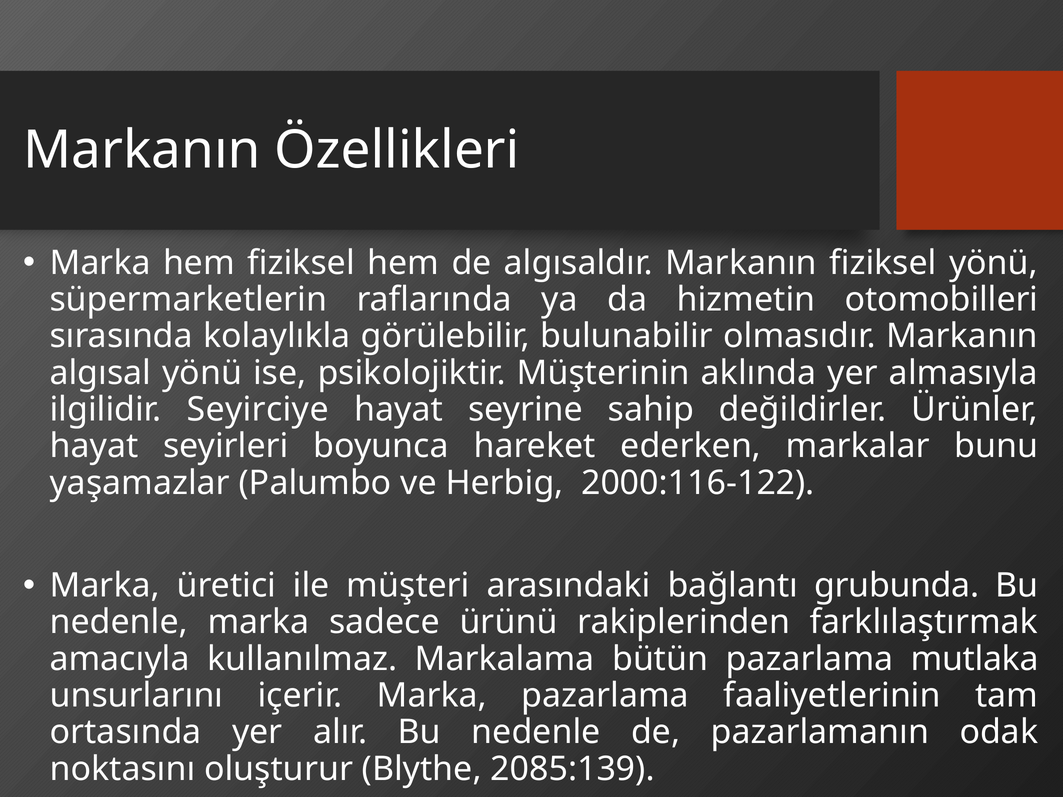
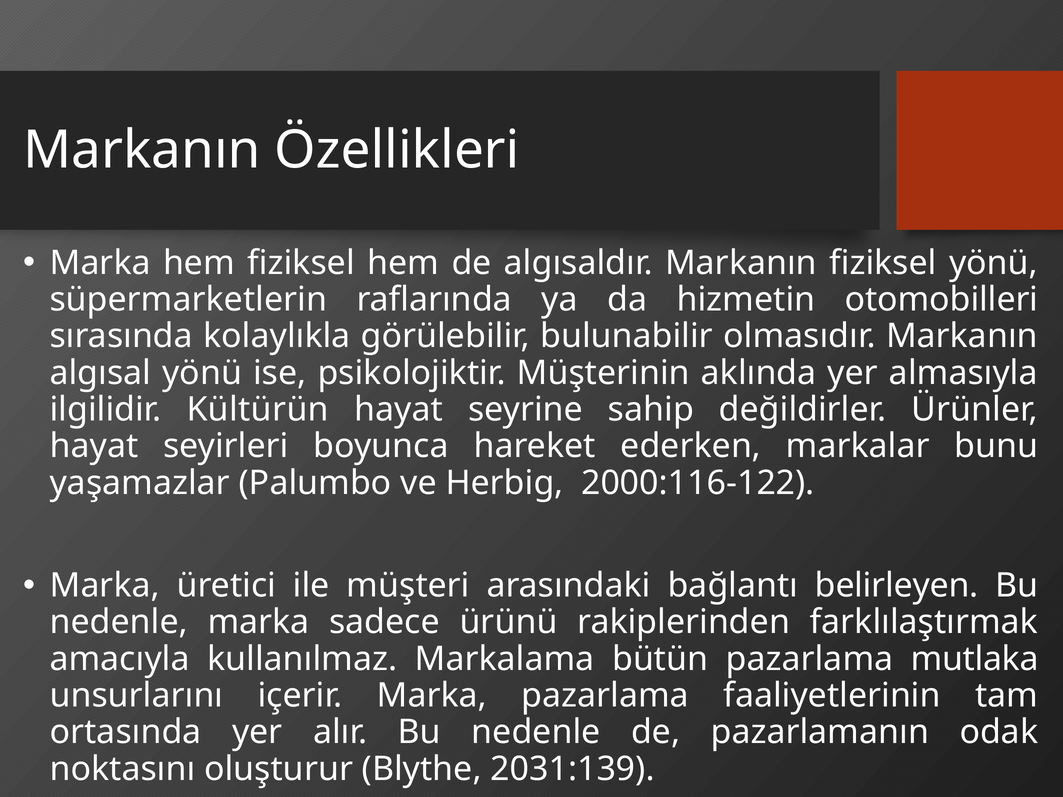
Seyirciye: Seyirciye -> Kültürün
grubunda: grubunda -> belirleyen
2085:139: 2085:139 -> 2031:139
